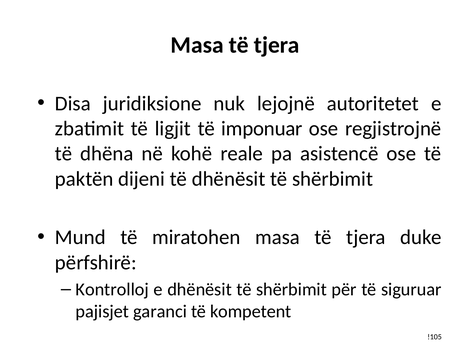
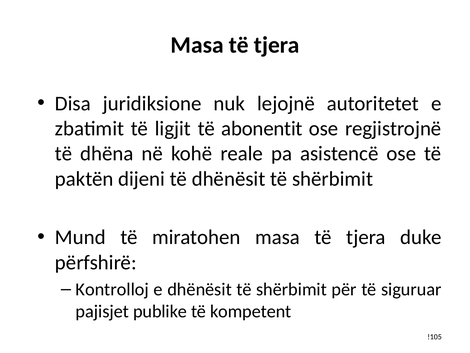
imponuar: imponuar -> abonentit
garanci: garanci -> publike
